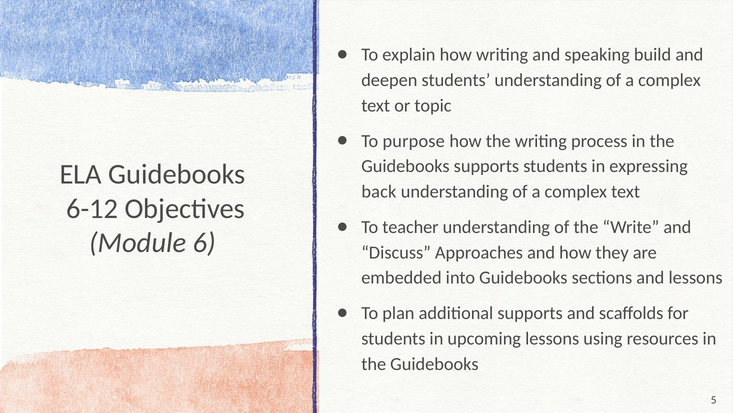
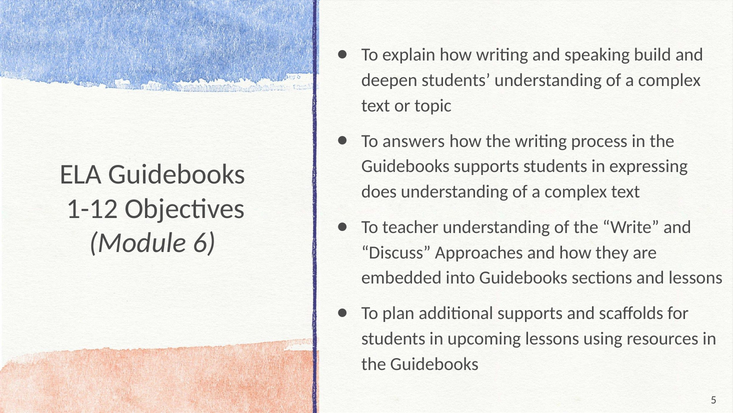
purpose: purpose -> answers
back: back -> does
6-12: 6-12 -> 1-12
